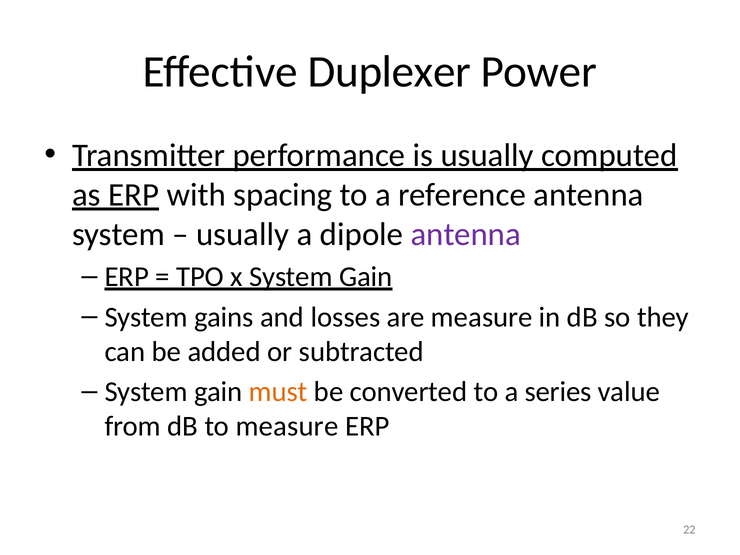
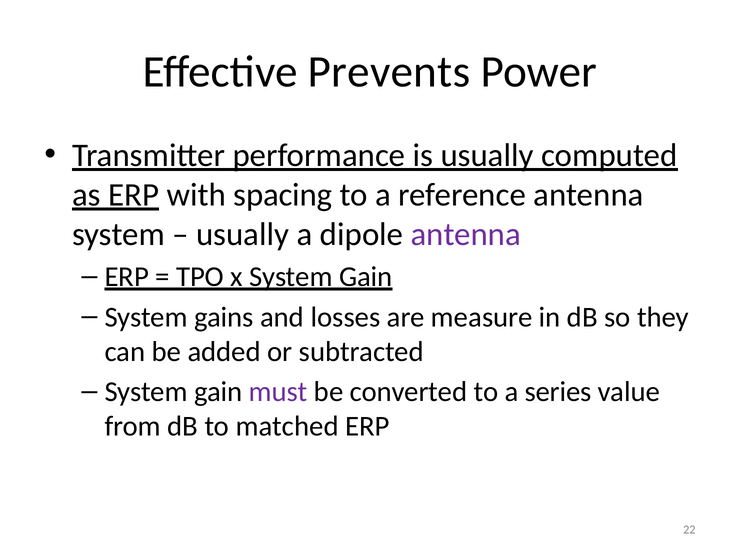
Duplexer: Duplexer -> Prevents
must colour: orange -> purple
to measure: measure -> matched
